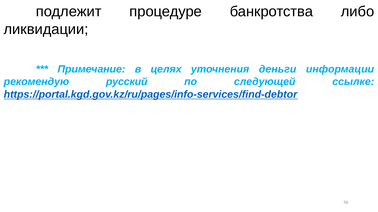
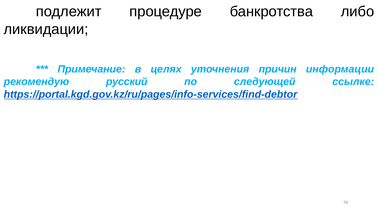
деньги: деньги -> причин
